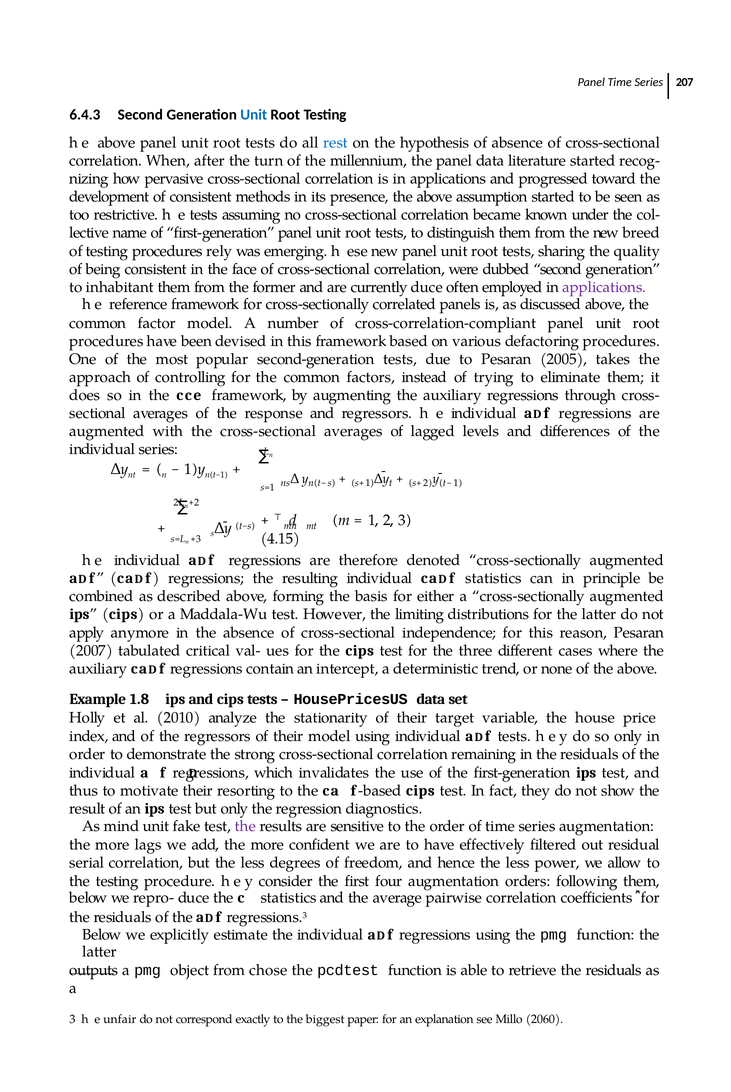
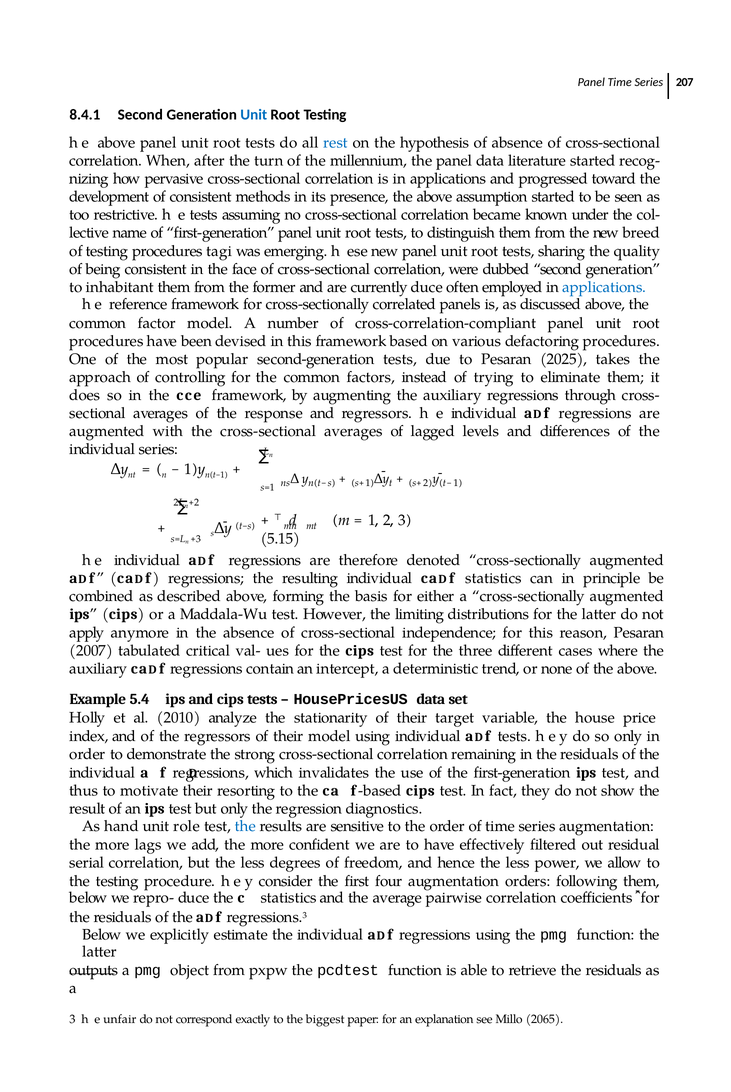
6.4.3: 6.4.3 -> 8.4.1
rely: rely -> tagi
applications at (604, 287) colour: purple -> blue
2005: 2005 -> 2025
4.15: 4.15 -> 5.15
1.8: 1.8 -> 5.4
mind: mind -> hand
fake: fake -> role
the at (245, 826) colour: purple -> blue
chose: chose -> pxpw
2060: 2060 -> 2065
